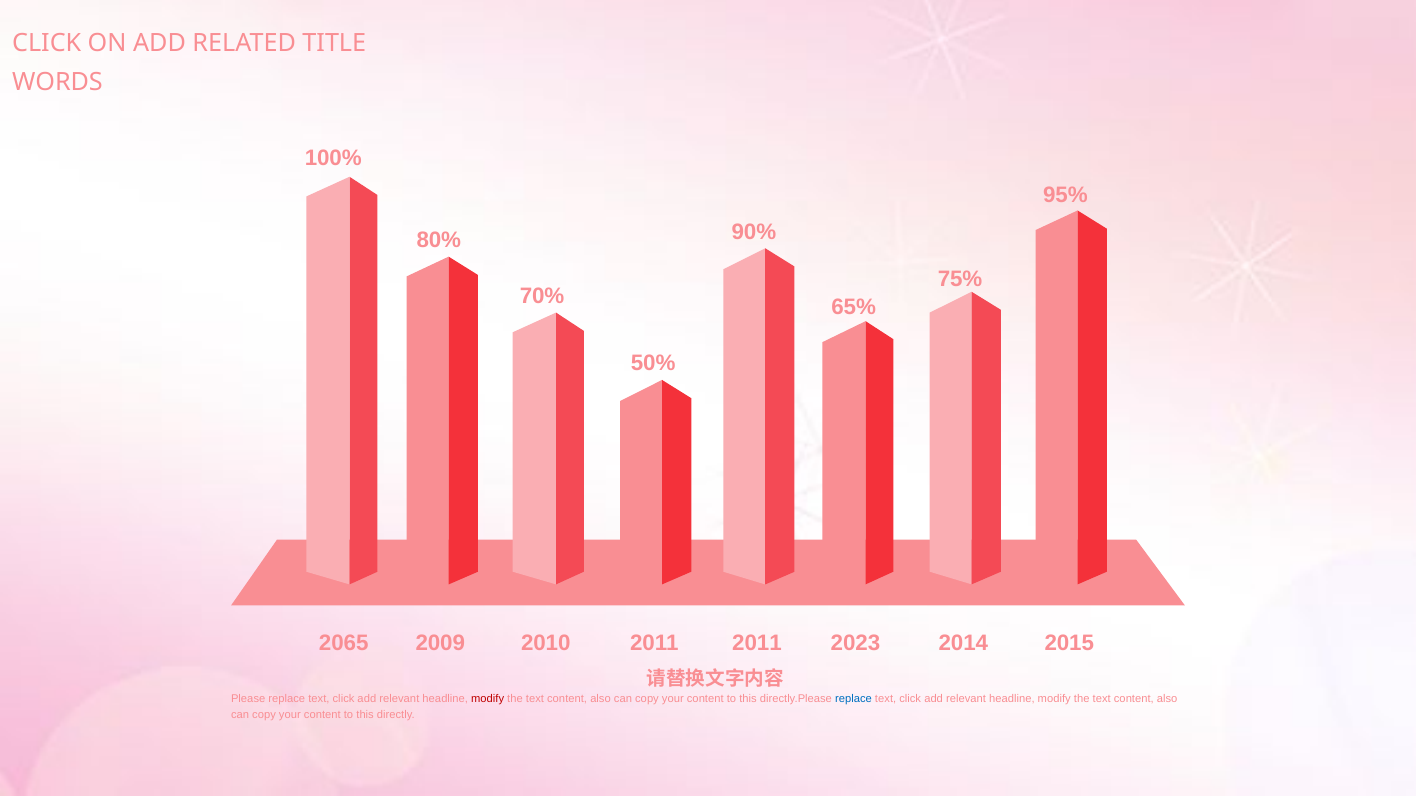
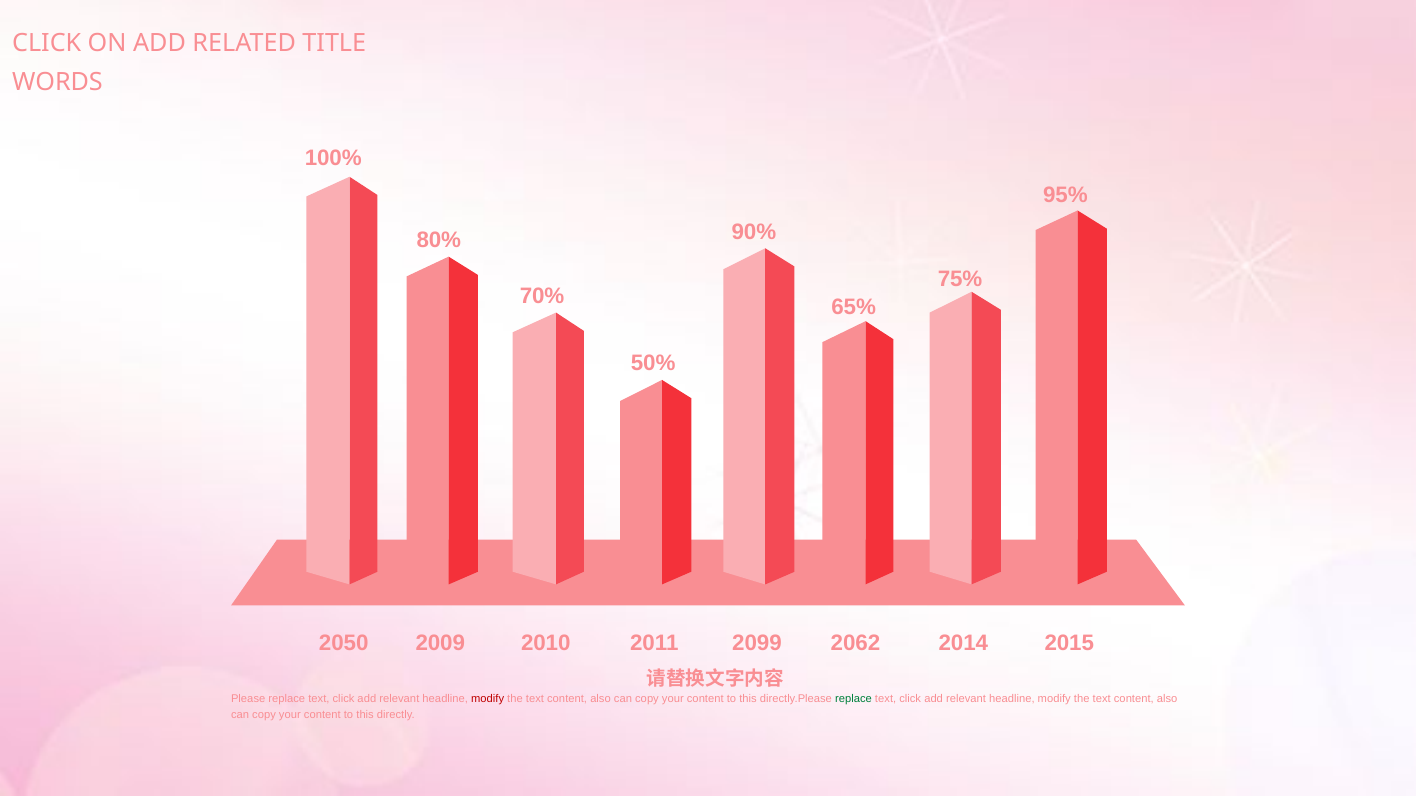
2065: 2065 -> 2050
2011 at (757, 644): 2011 -> 2099
2023: 2023 -> 2062
replace at (854, 699) colour: blue -> green
